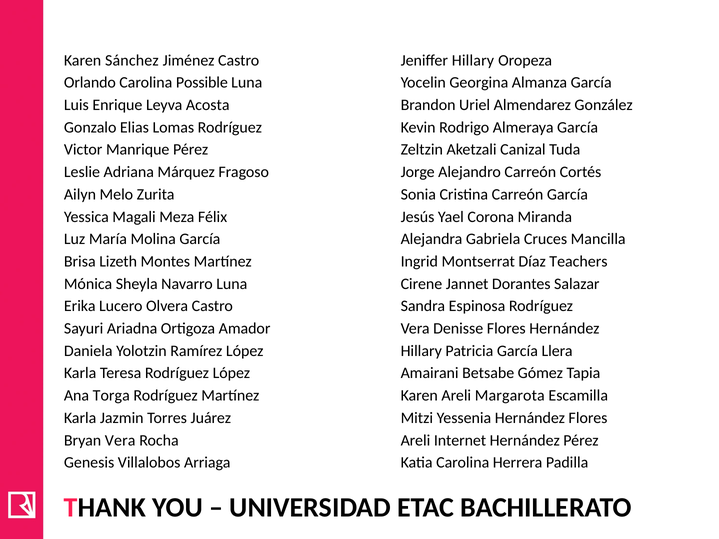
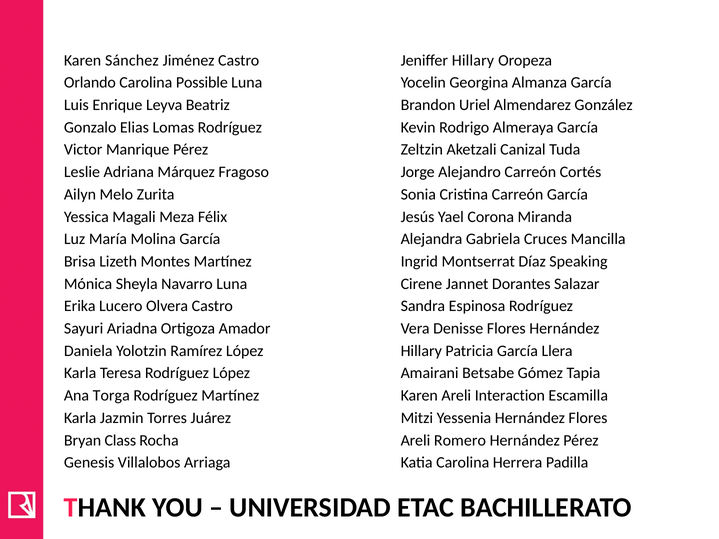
Acosta: Acosta -> Beatriz
Teachers: Teachers -> Speaking
Margarota: Margarota -> Interaction
Bryan Vera: Vera -> Class
Internet: Internet -> Romero
